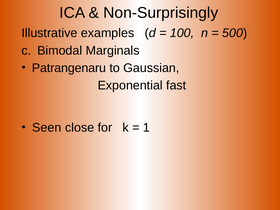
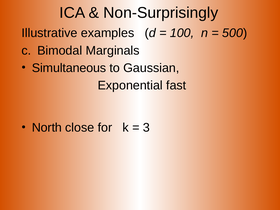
Patrangenaru: Patrangenaru -> Simultaneous
Seen: Seen -> North
1: 1 -> 3
